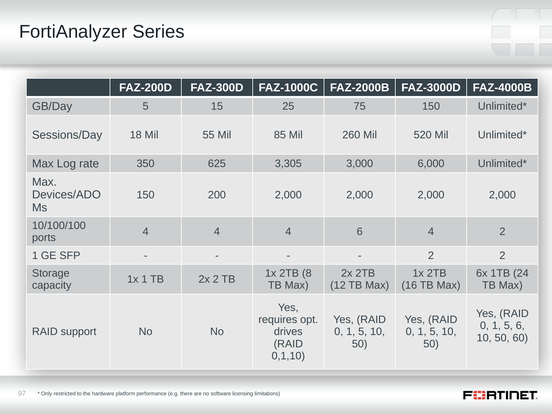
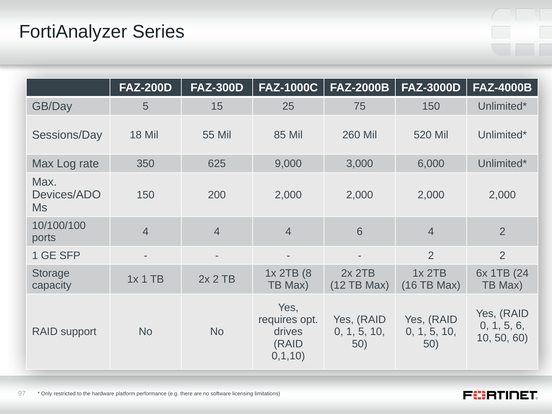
3,305: 3,305 -> 9,000
